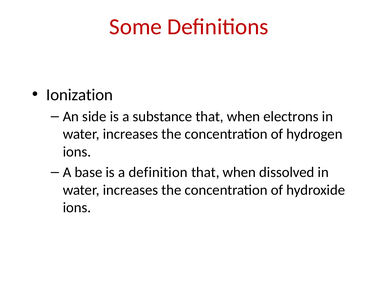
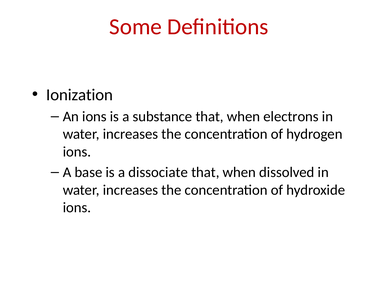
An side: side -> ions
definition: definition -> dissociate
